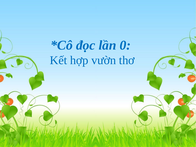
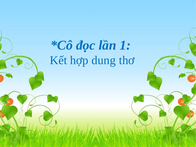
0: 0 -> 1
vườn: vườn -> dung
